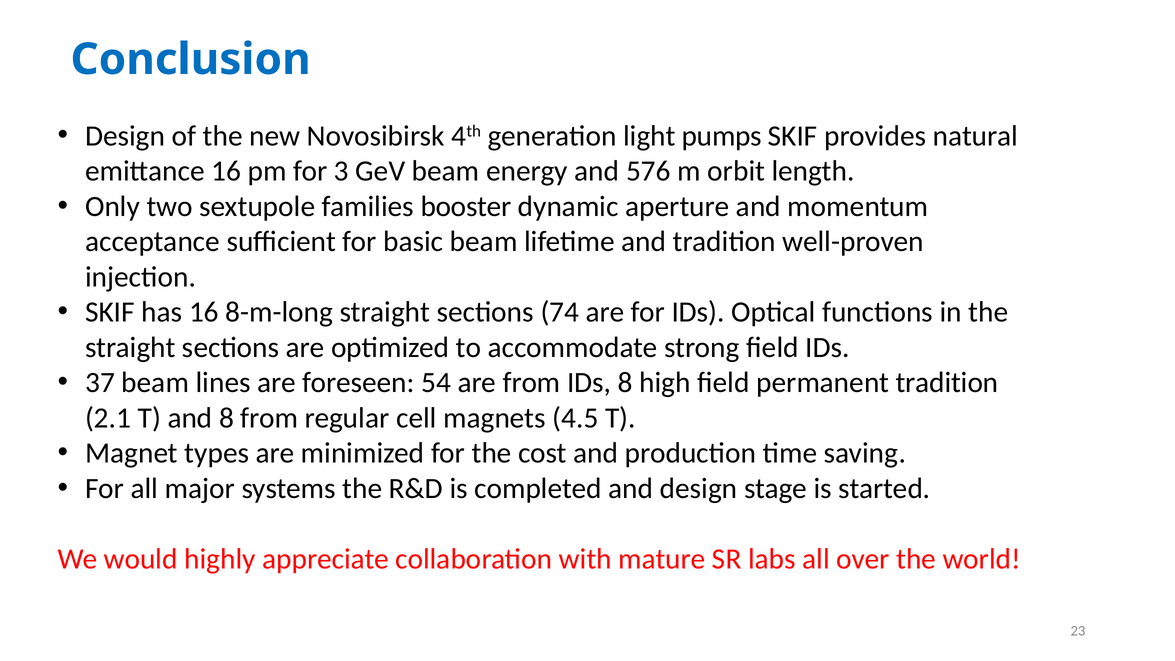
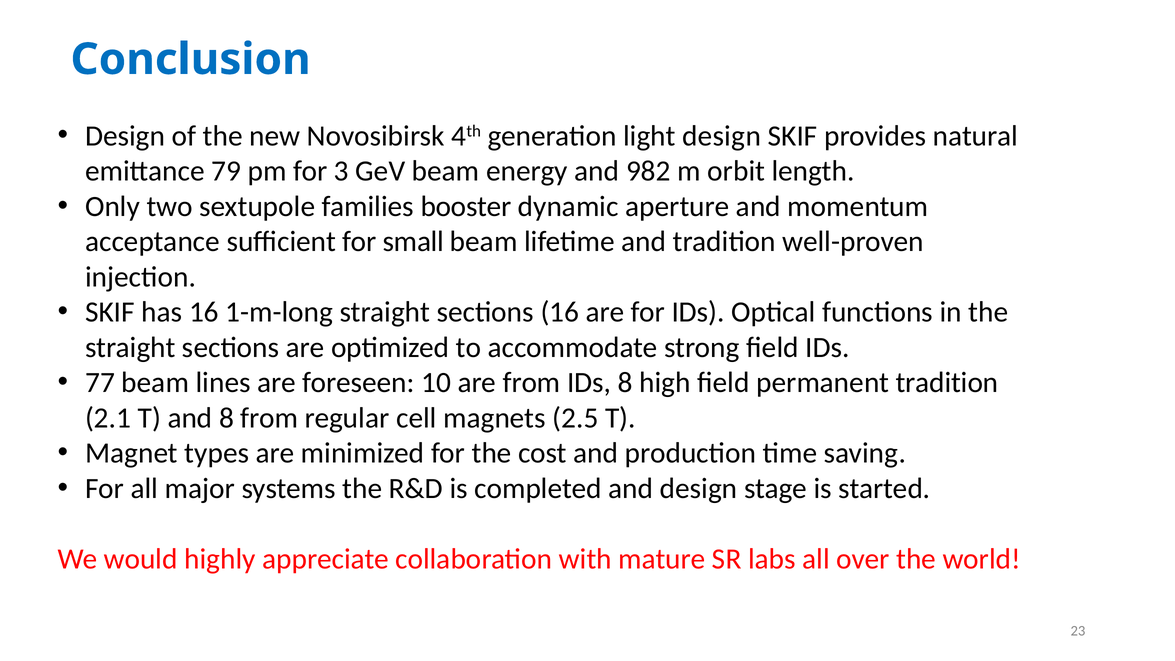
light pumps: pumps -> design
emittance 16: 16 -> 79
576: 576 -> 982
basic: basic -> small
8-m-long: 8-m-long -> 1-m-long
sections 74: 74 -> 16
37: 37 -> 77
54: 54 -> 10
4.5: 4.5 -> 2.5
